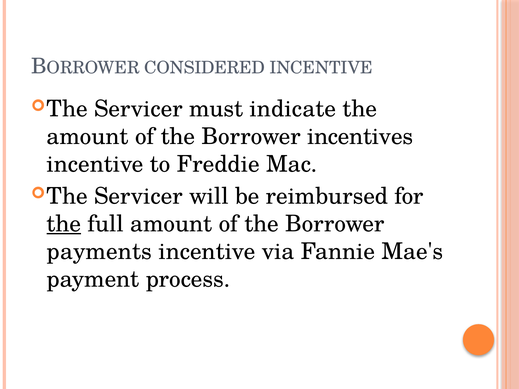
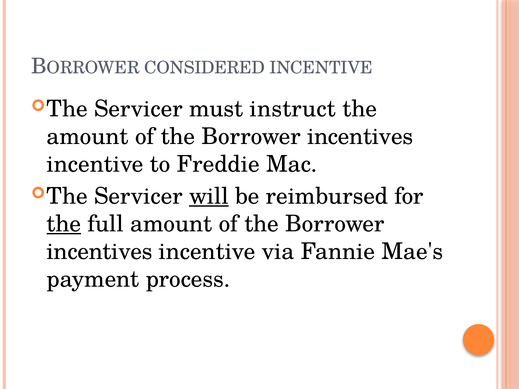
indicate: indicate -> instruct
will underline: none -> present
payments at (99, 252): payments -> incentives
